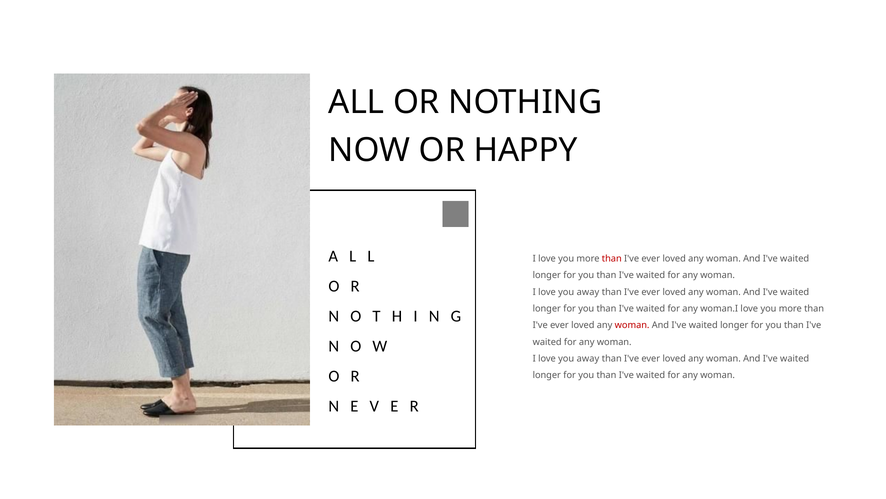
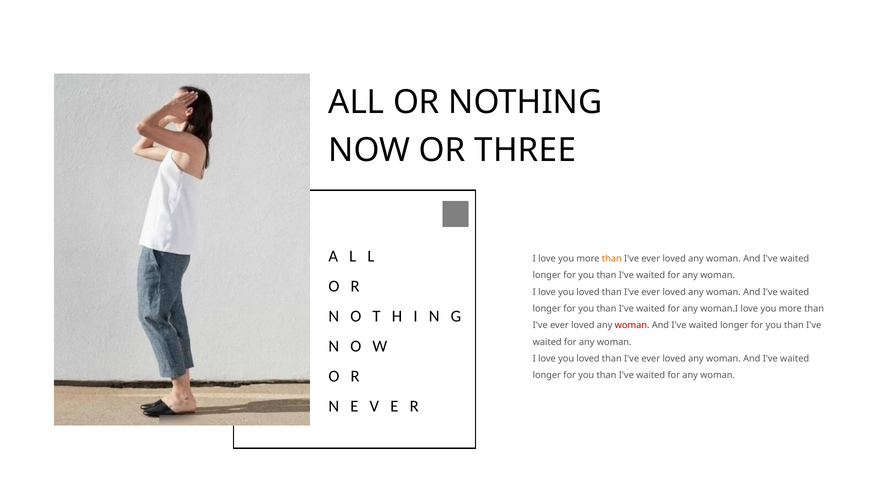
HAPPY: HAPPY -> THREE
than at (612, 258) colour: red -> orange
away at (588, 292): away -> loved
away at (588, 358): away -> loved
